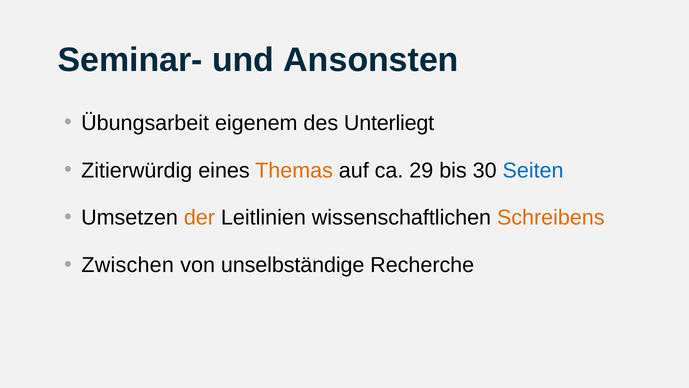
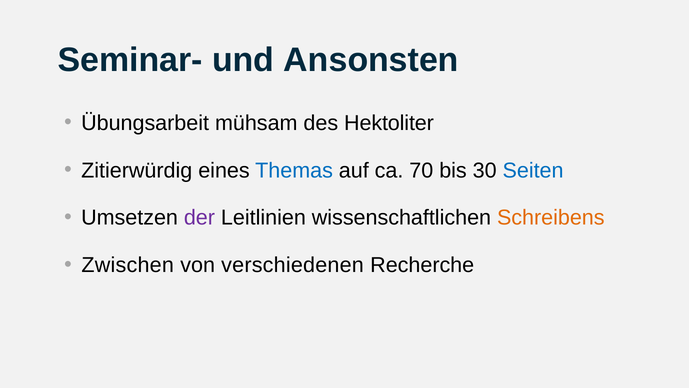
eigenem: eigenem -> mühsam
Unterliegt: Unterliegt -> Hektoliter
Themas colour: orange -> blue
29: 29 -> 70
der colour: orange -> purple
unselbständige: unselbständige -> verschiedenen
